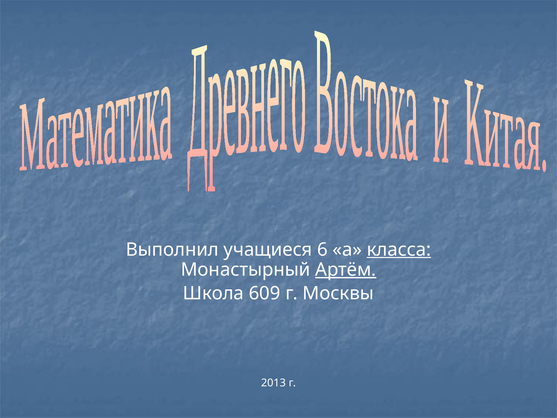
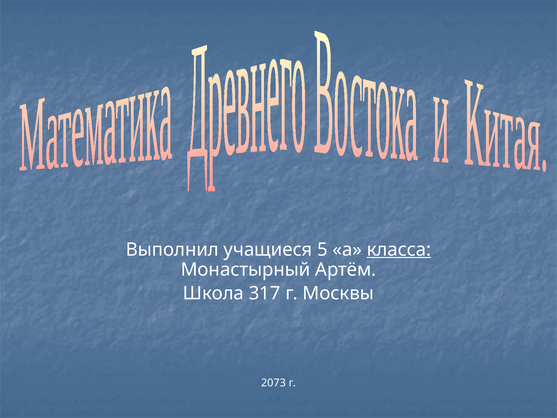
6: 6 -> 5
Артём underline: present -> none
609: 609 -> 317
2013: 2013 -> 2073
